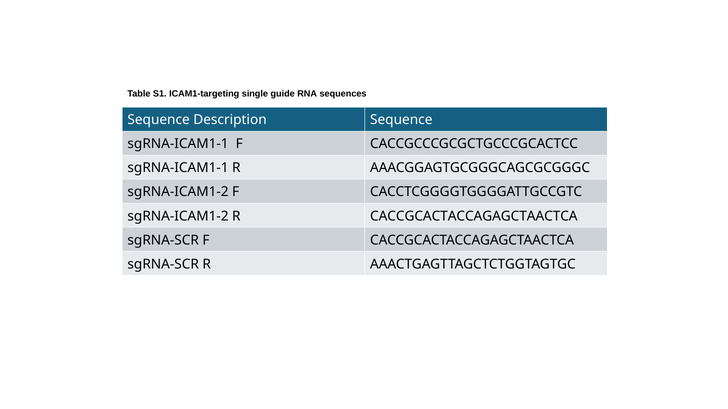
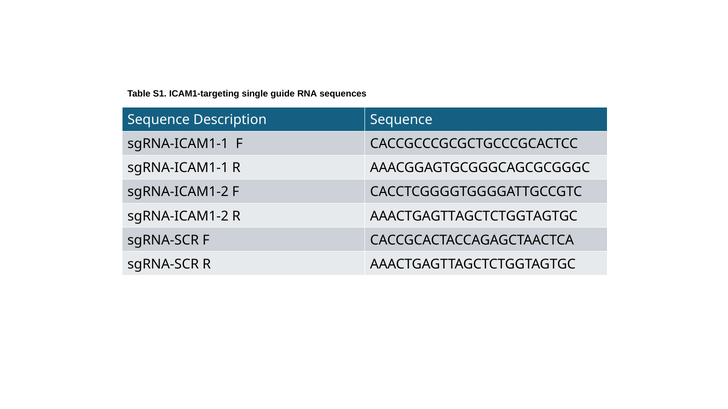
sgRNA-ICAM1-2 R CACCGCACTACCAGAGCTAACTCA: CACCGCACTACCAGAGCTAACTCA -> AAACTGAGTTAGCTCTGGTAGTGC
